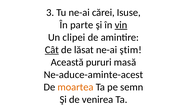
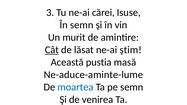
În parte: parte -> semn
vin underline: present -> none
clipei: clipei -> murit
pururi: pururi -> pustia
Ne-aduce-aminte-acest: Ne-aduce-aminte-acest -> Ne-aduce-aminte-lume
moartea colour: orange -> blue
